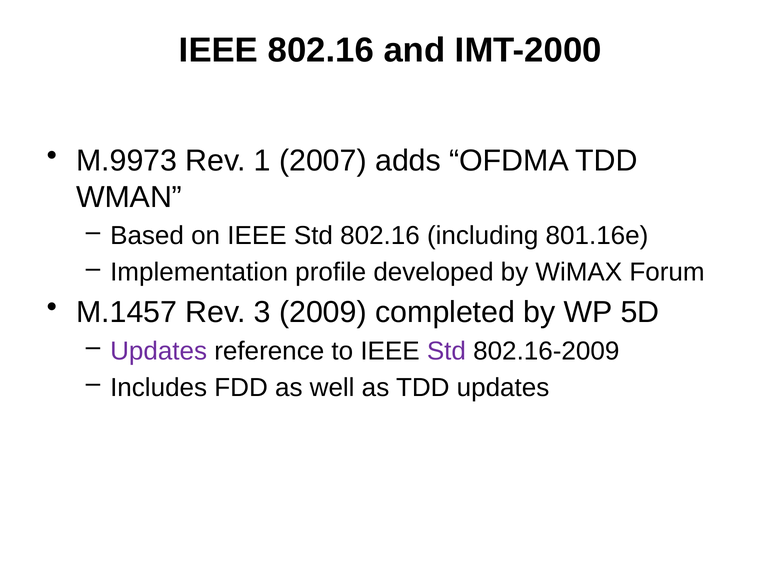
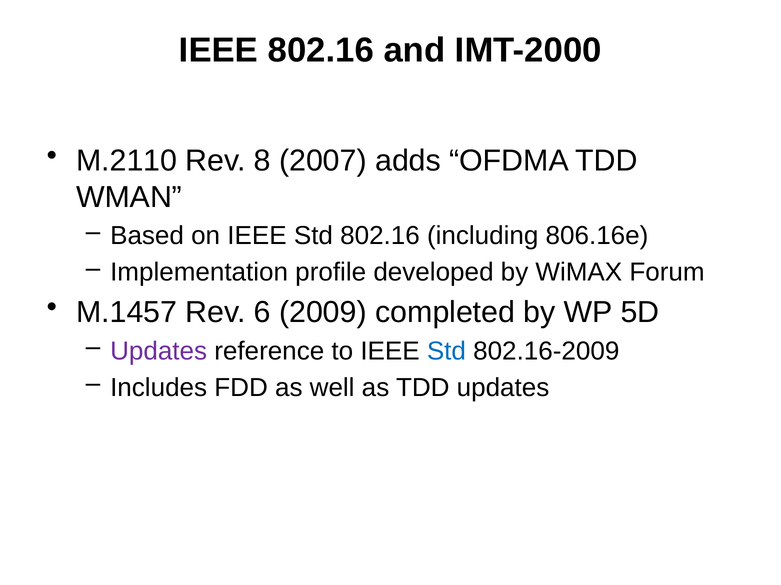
M.9973: M.9973 -> M.2110
1: 1 -> 8
801.16e: 801.16e -> 806.16e
3: 3 -> 6
Std at (446, 352) colour: purple -> blue
